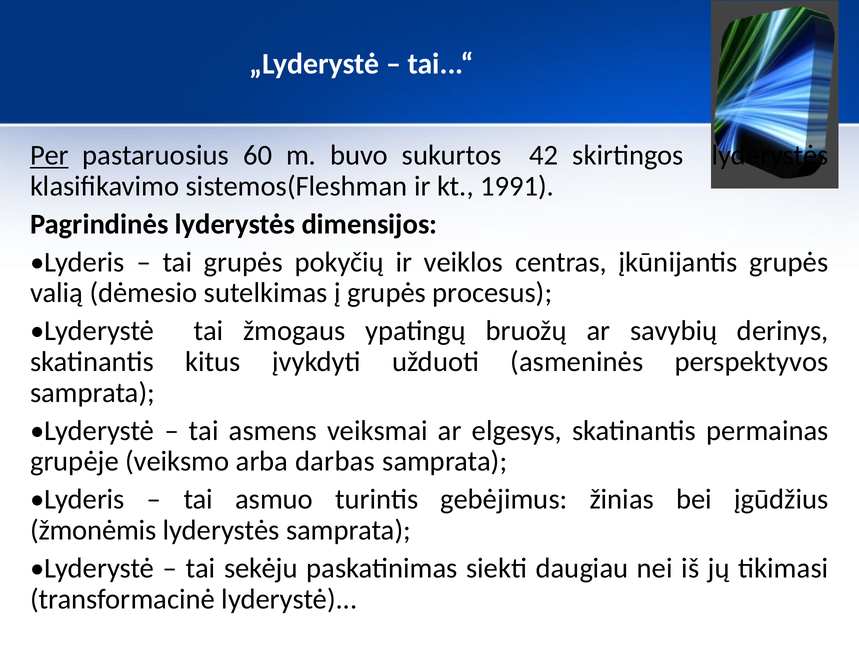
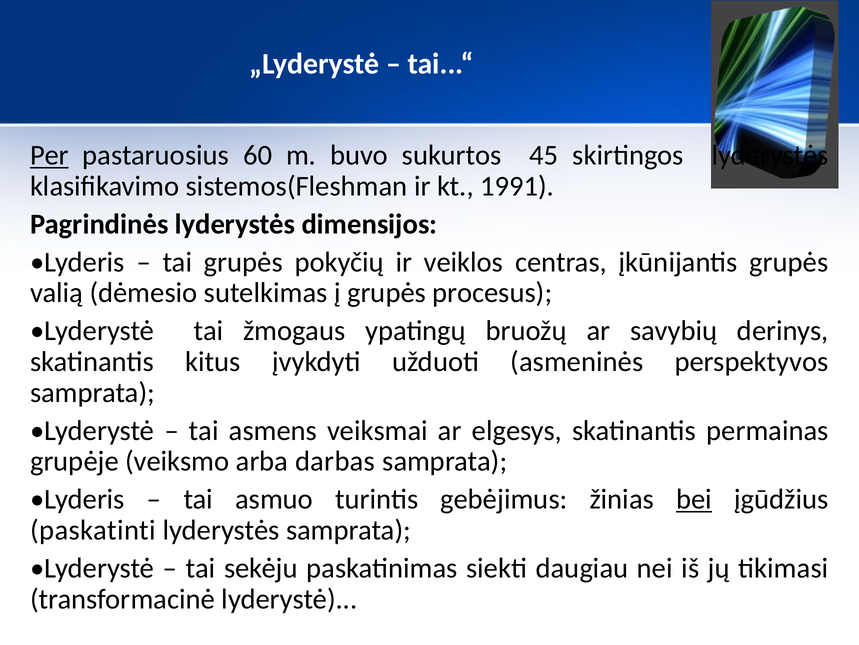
42: 42 -> 45
bei underline: none -> present
žmonėmis: žmonėmis -> paskatinti
